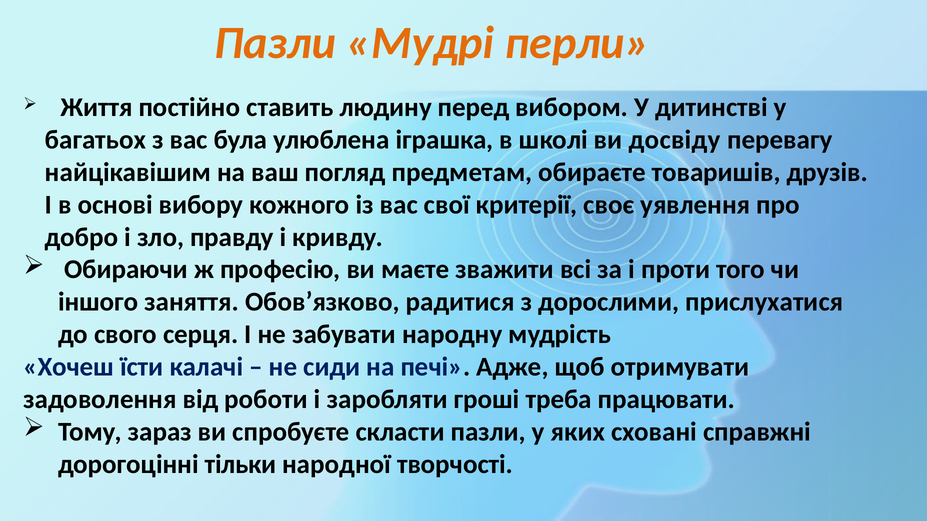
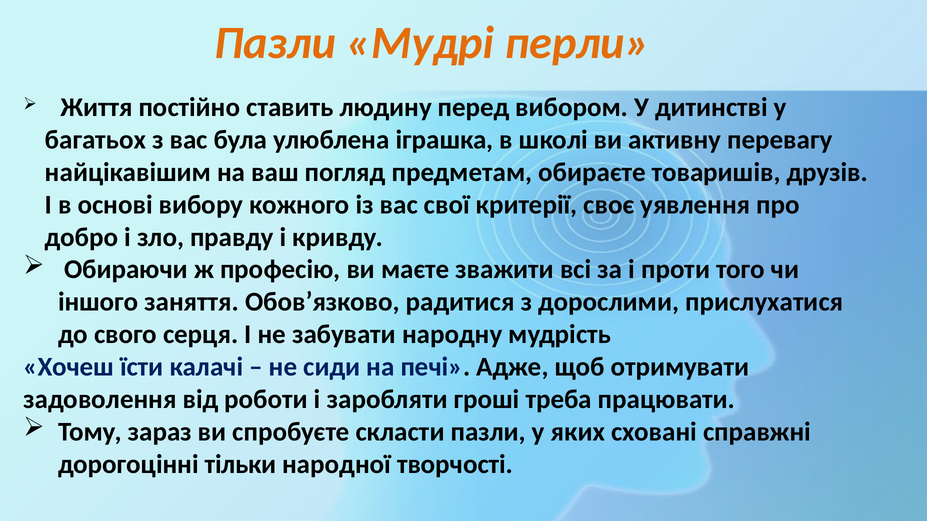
досвіду: досвіду -> активну
